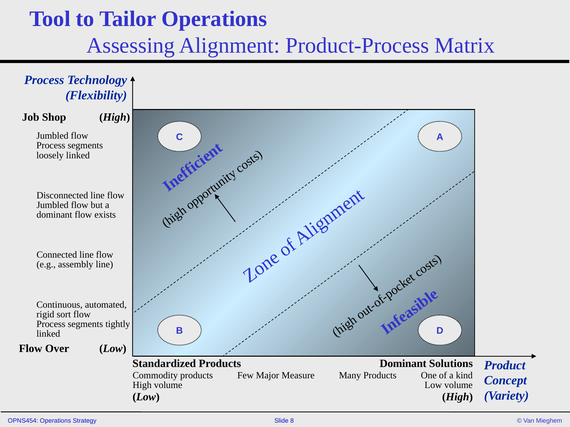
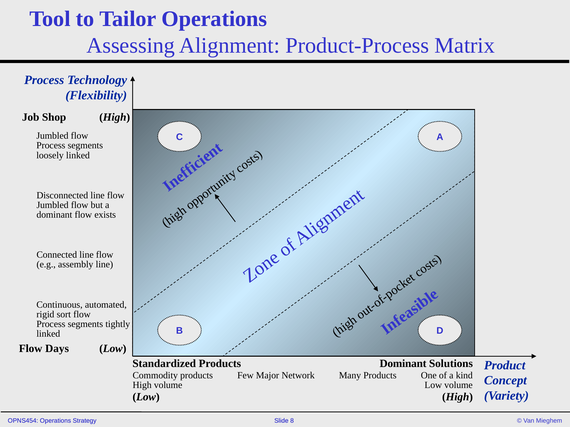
Over: Over -> Days
Measure: Measure -> Network
